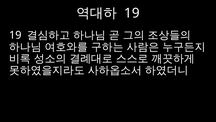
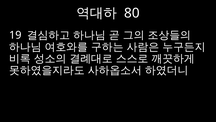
19 at (132, 13): 19 -> 80
